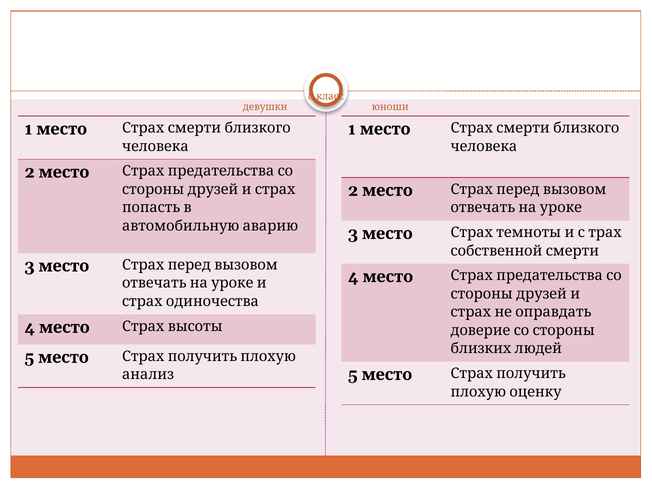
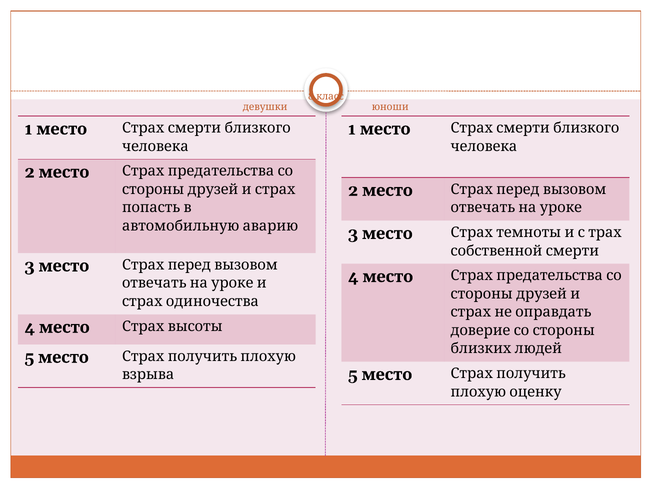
анализ: анализ -> взрыва
